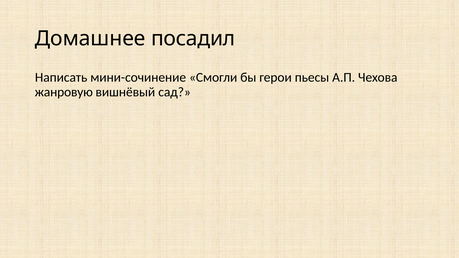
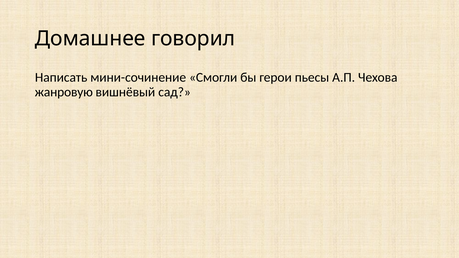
посадил: посадил -> говорил
